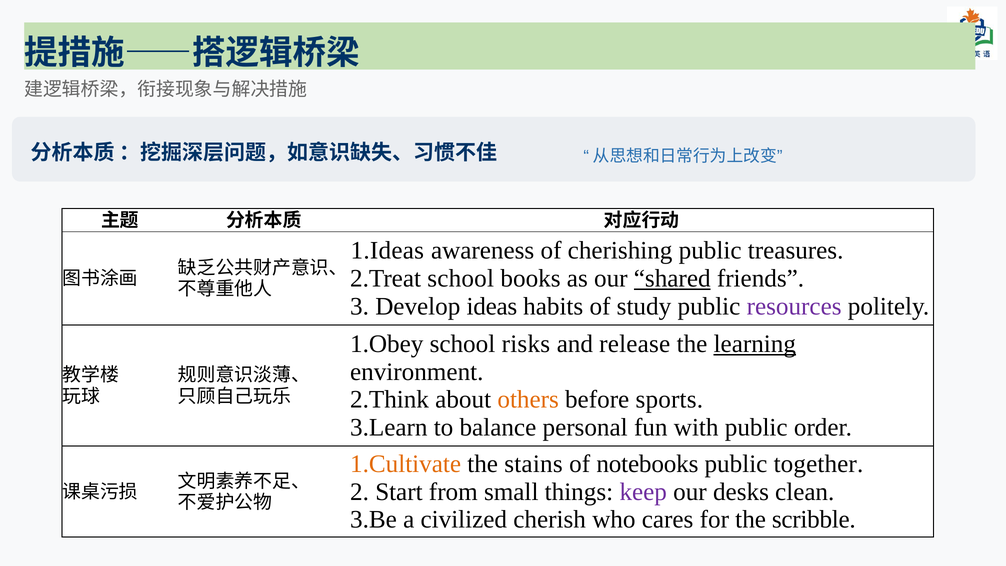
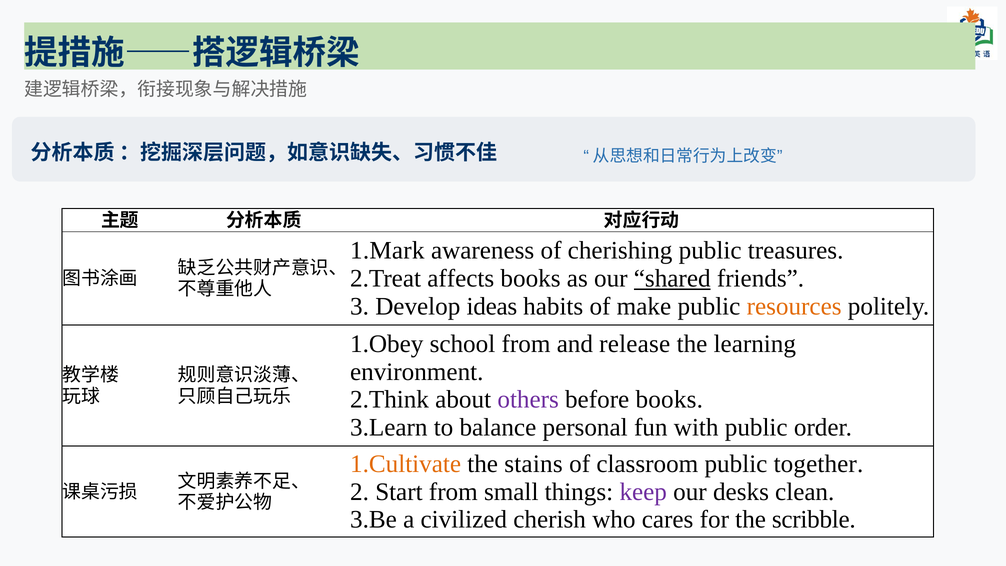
1.Ideas: 1.Ideas -> 1.Mark
2.Treat school: school -> affects
study: study -> make
resources colour: purple -> orange
school risks: risks -> from
learning underline: present -> none
others colour: orange -> purple
before sports: sports -> books
notebooks: notebooks -> classroom
